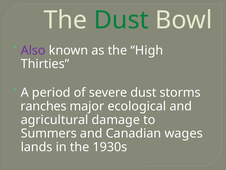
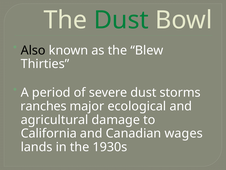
Also colour: purple -> black
High: High -> Blew
Summers: Summers -> California
